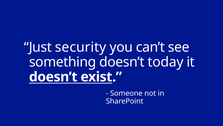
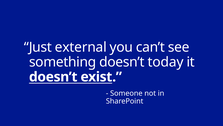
security: security -> external
